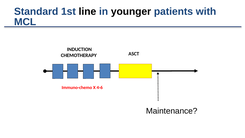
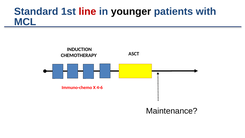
line colour: black -> red
